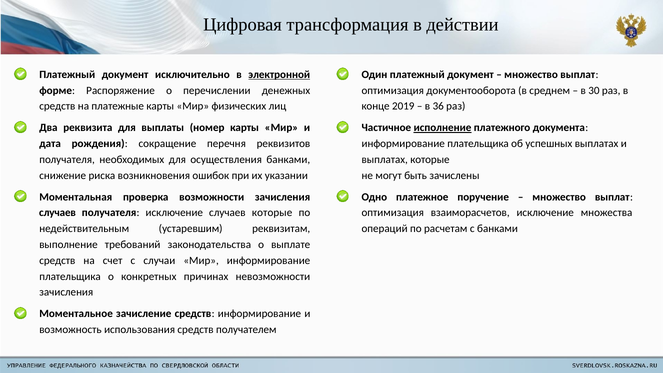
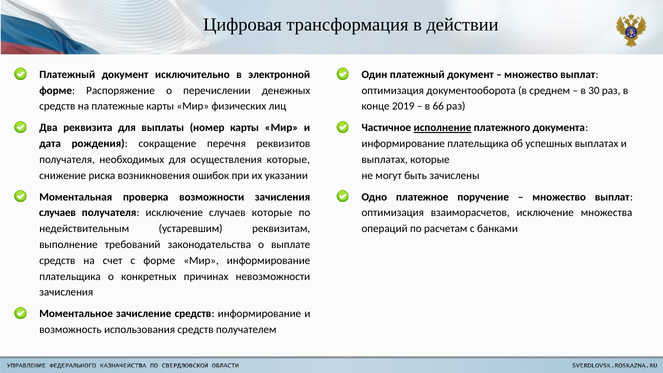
электронной underline: present -> none
36: 36 -> 66
осуществления банками: банками -> которые
с случаи: случаи -> форме
